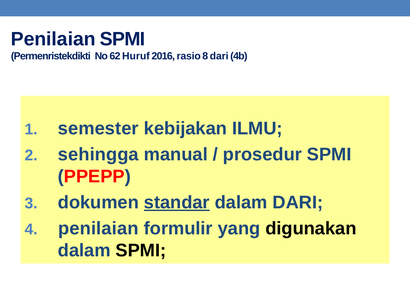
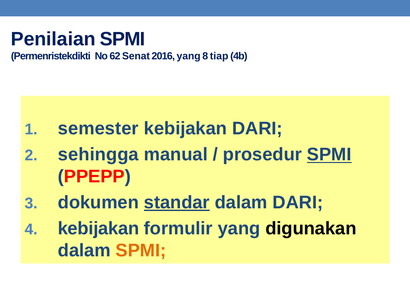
Huruf: Huruf -> Senat
2016 rasio: rasio -> yang
8 dari: dari -> tiap
kebijakan ILMU: ILMU -> DARI
SPMI at (329, 154) underline: none -> present
penilaian at (98, 228): penilaian -> kebijakan
SPMI at (141, 250) colour: black -> orange
